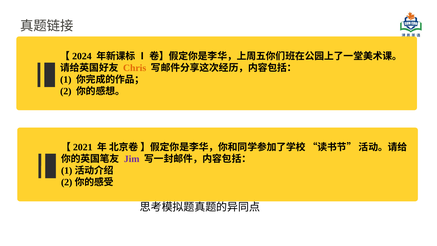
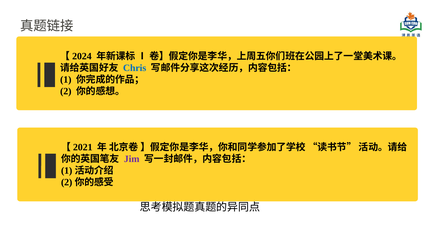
Chris colour: orange -> blue
